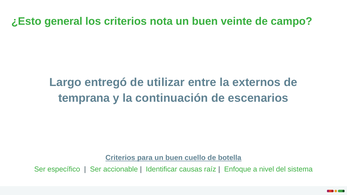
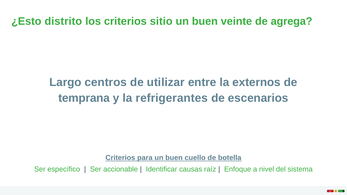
general: general -> distrito
nota: nota -> sitio
campo: campo -> agrega
entregó: entregó -> centros
continuación: continuación -> refrigerantes
